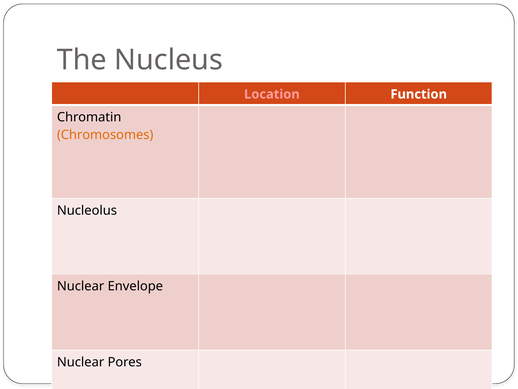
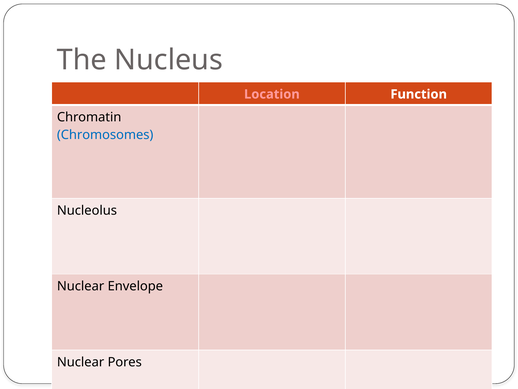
Chromosomes colour: orange -> blue
